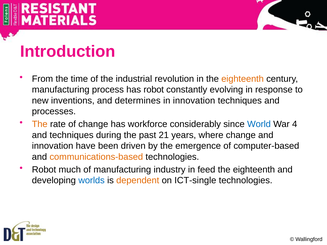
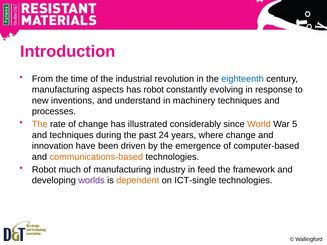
eighteenth at (243, 79) colour: orange -> blue
process: process -> aspects
determines: determines -> understand
in innovation: innovation -> machinery
workforce: workforce -> illustrated
World colour: blue -> orange
4: 4 -> 5
21: 21 -> 24
eighteenth at (254, 170): eighteenth -> framework
worlds colour: blue -> purple
